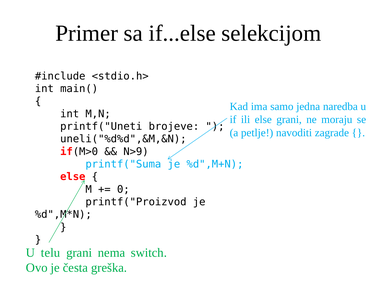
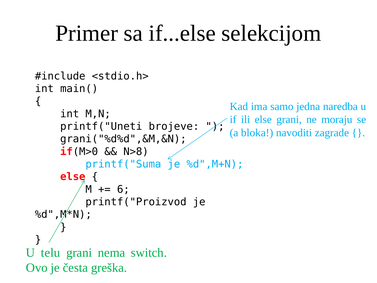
petlje: petlje -> bloka
uneli("%d%d",&M,&N: uneli("%d%d",&M,&N -> grani("%d%d",&M,&N
N>9: N>9 -> N>8
0: 0 -> 6
